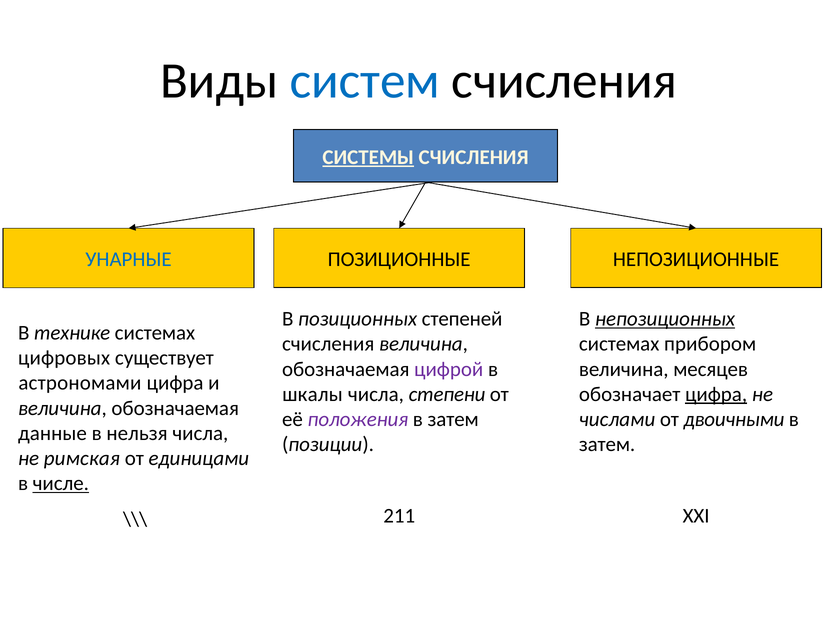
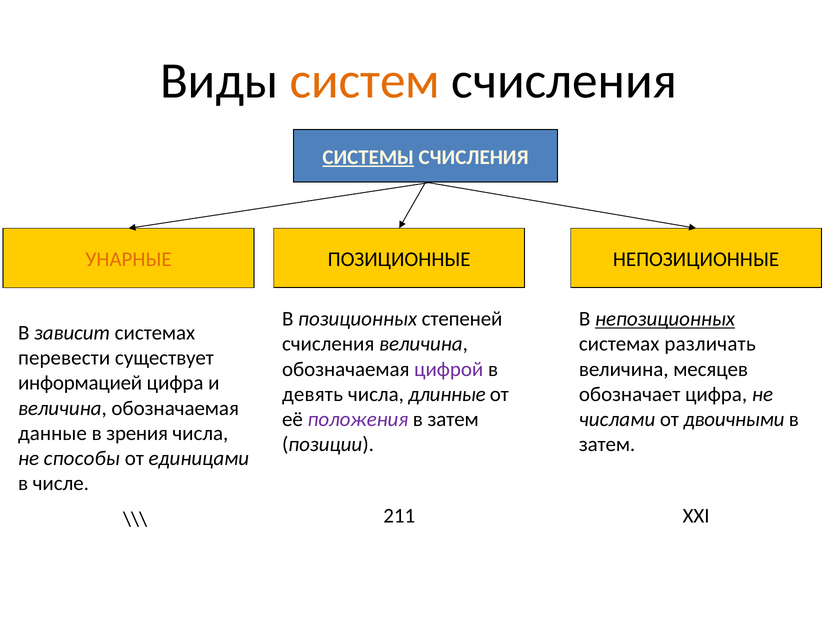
систем colour: blue -> orange
УНАРНЫЕ colour: blue -> orange
технике: технике -> зависит
прибором: прибором -> различать
цифровых: цифровых -> перевести
астрономами: астрономами -> информацией
шкалы: шкалы -> девять
степени: степени -> длинные
цифра at (716, 395) underline: present -> none
нельзя: нельзя -> зрения
римская: римская -> способы
числе underline: present -> none
